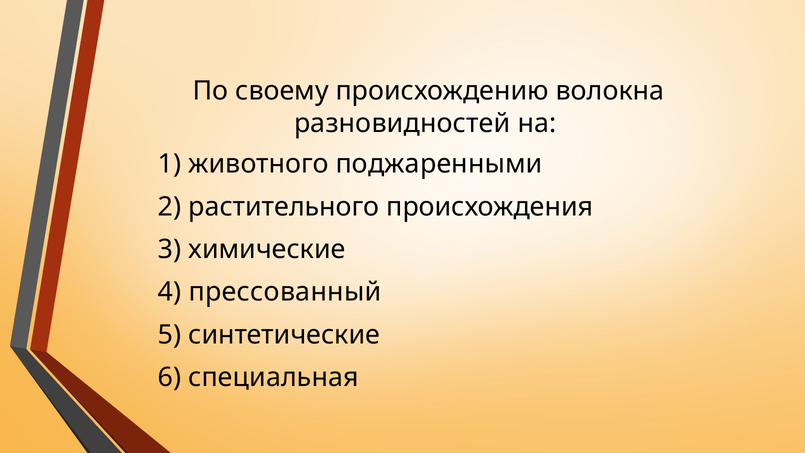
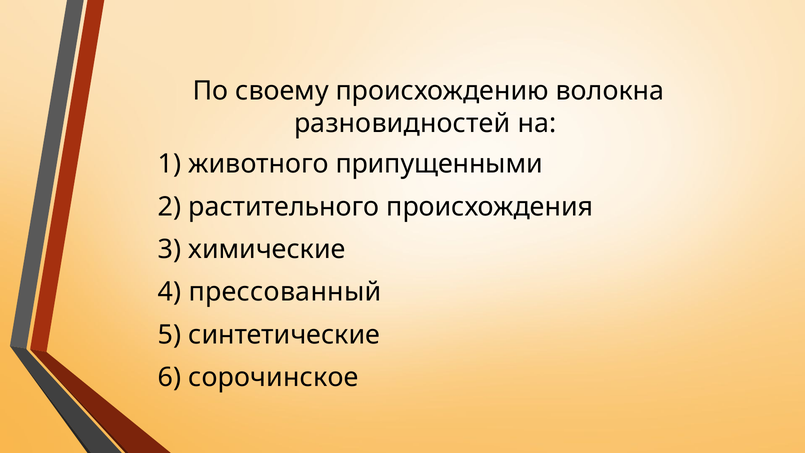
поджаренными: поджаренными -> припущенными
специальная: специальная -> сорочинское
